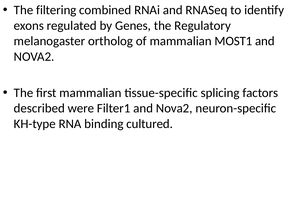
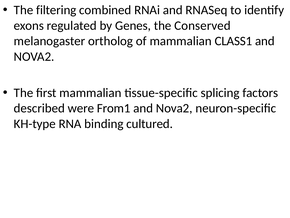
Regulatory: Regulatory -> Conserved
MOST1: MOST1 -> CLASS1
Filter1: Filter1 -> From1
